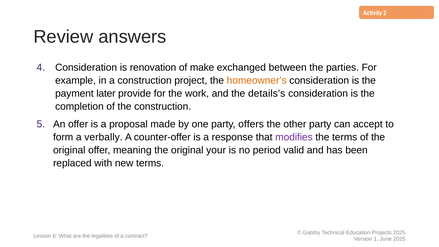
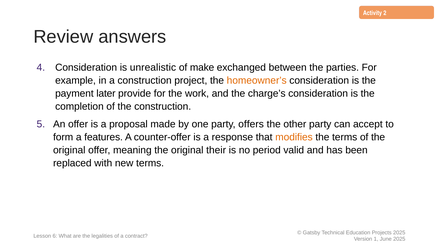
renovation: renovation -> unrealistic
details’s: details’s -> charge’s
verbally: verbally -> features
modifies colour: purple -> orange
your: your -> their
